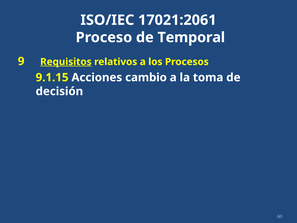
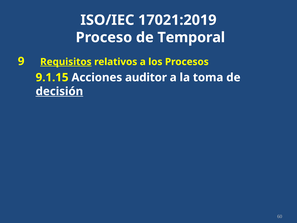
17021:2061: 17021:2061 -> 17021:2019
cambio: cambio -> auditor
decisión underline: none -> present
